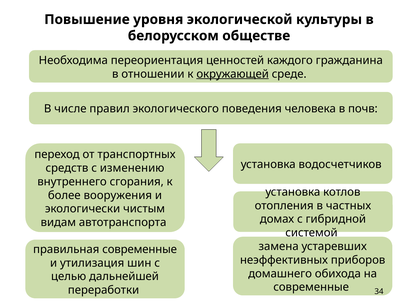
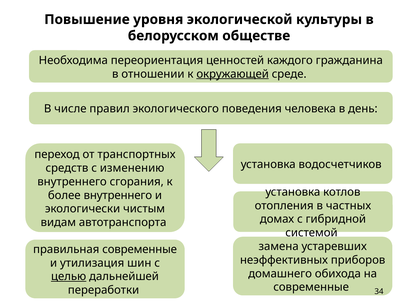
почв: почв -> день
более вооружения: вооружения -> внутреннего
целью underline: none -> present
